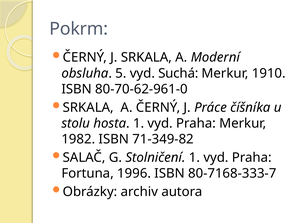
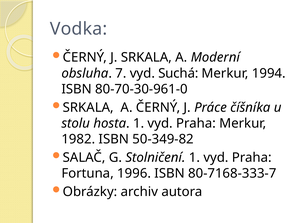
Pokrm: Pokrm -> Vodka
5: 5 -> 7
1910: 1910 -> 1994
80-70-62-961-0: 80-70-62-961-0 -> 80-70-30-961-0
71-349-82: 71-349-82 -> 50-349-82
